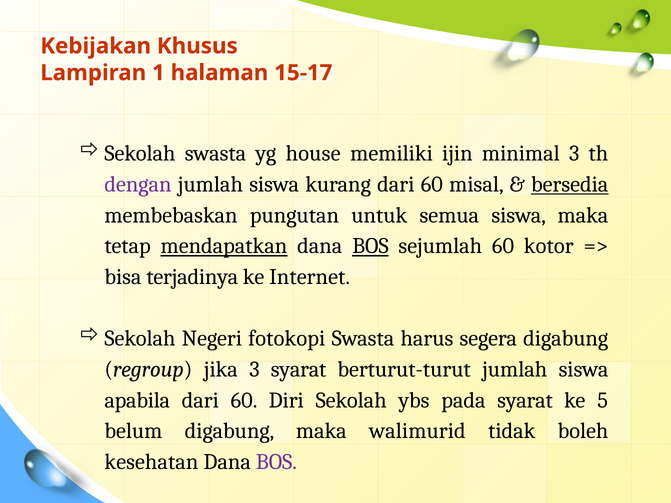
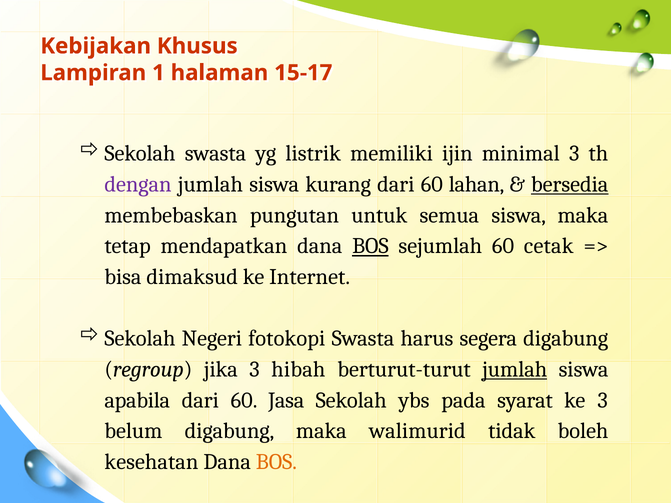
house: house -> listrik
misal: misal -> lahan
mendapatkan underline: present -> none
kotor: kotor -> cetak
terjadinya: terjadinya -> dimaksud
3 syarat: syarat -> hibah
jumlah at (515, 370) underline: none -> present
Diri: Diri -> Jasa
ke 5: 5 -> 3
BOS at (276, 462) colour: purple -> orange
